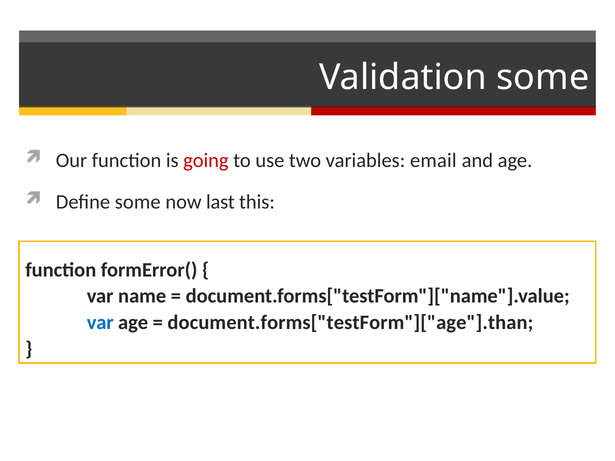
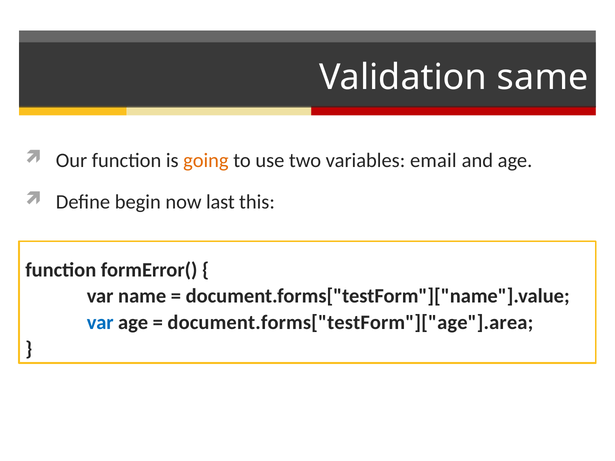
Validation some: some -> same
going colour: red -> orange
Define some: some -> begin
document.forms["testForm"]["age"].than: document.forms["testForm"]["age"].than -> document.forms["testForm"]["age"].area
